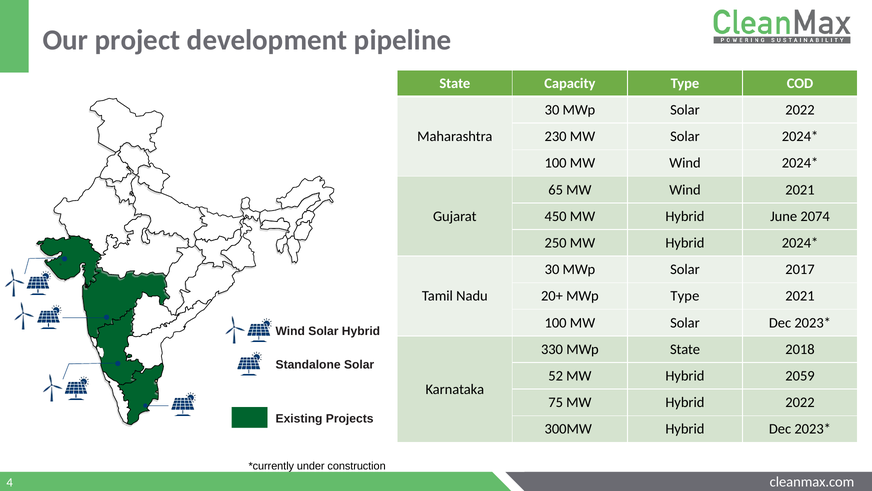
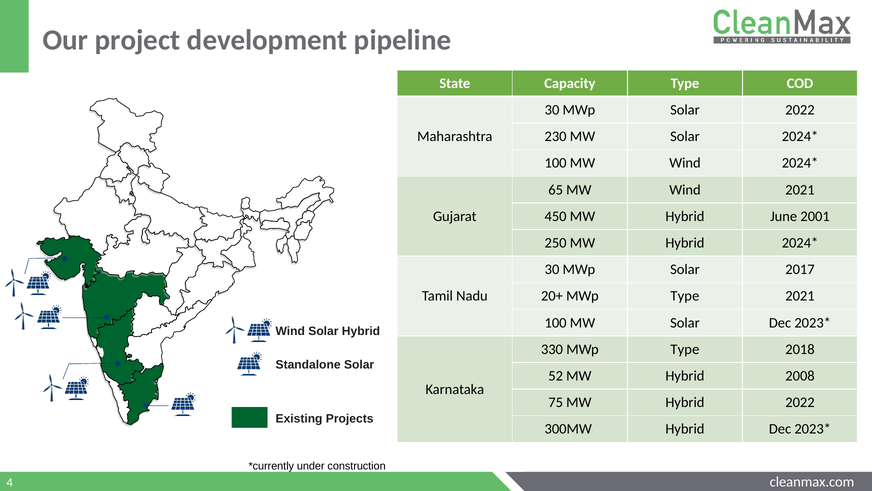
2074: 2074 -> 2001
330 MWp State: State -> Type
2059: 2059 -> 2008
